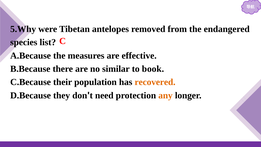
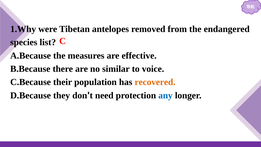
5.Why: 5.Why -> 1.Why
book: book -> voice
any colour: orange -> blue
